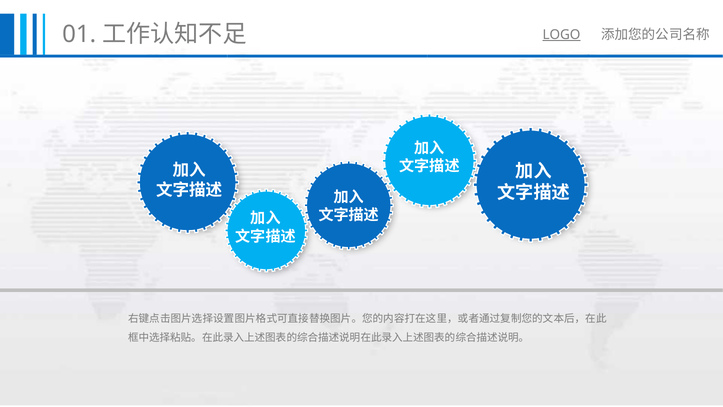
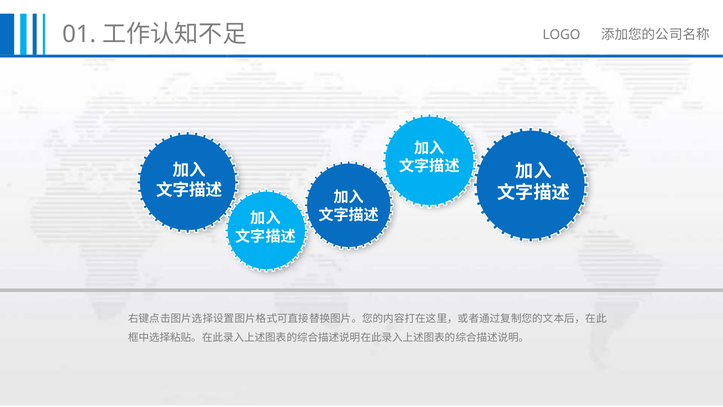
LOGO underline: present -> none
